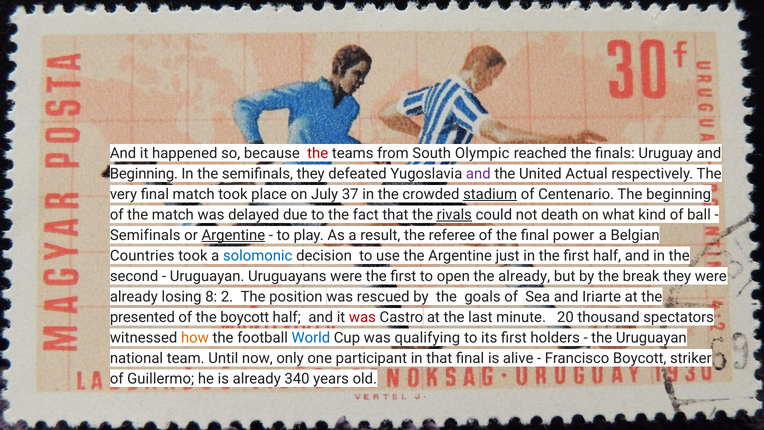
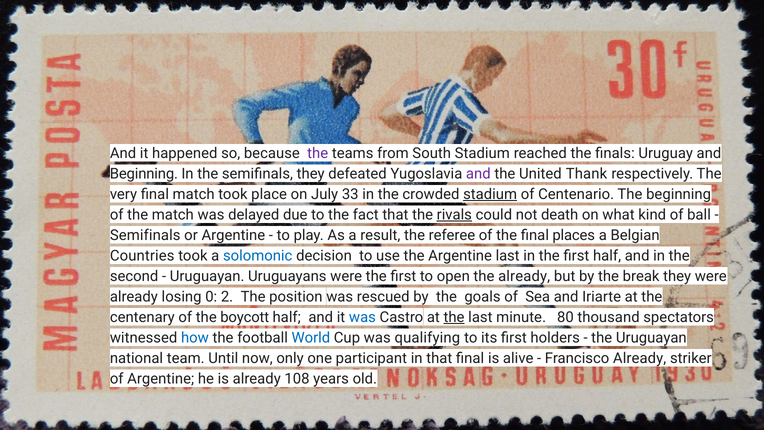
the at (318, 153) colour: red -> purple
South Olympic: Olympic -> Stadium
Actual: Actual -> Thank
37: 37 -> 33
Argentine at (233, 235) underline: present -> none
power: power -> places
Argentine just: just -> last
8: 8 -> 0
presented: presented -> centenary
was at (362, 317) colour: red -> blue
the at (454, 317) underline: none -> present
20: 20 -> 80
how colour: orange -> blue
Francisco Boycott: Boycott -> Already
of Guillermo: Guillermo -> Argentine
340: 340 -> 108
